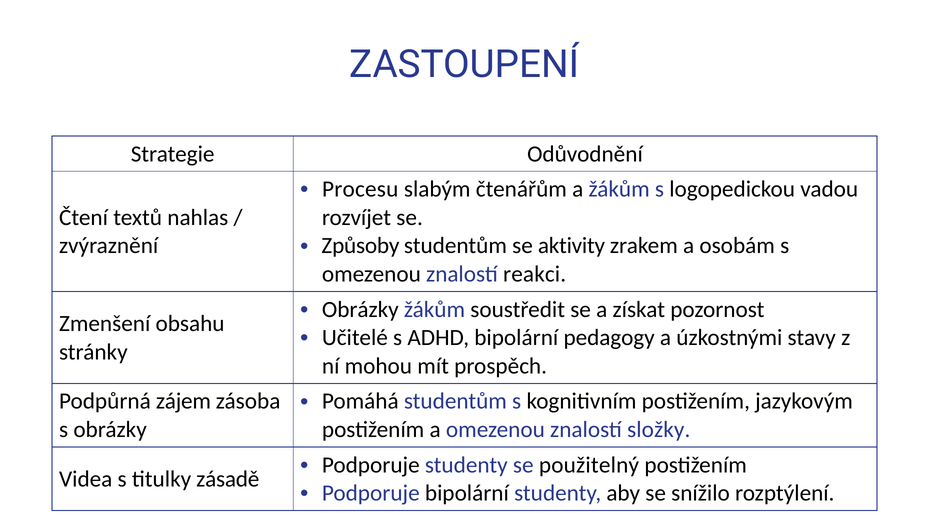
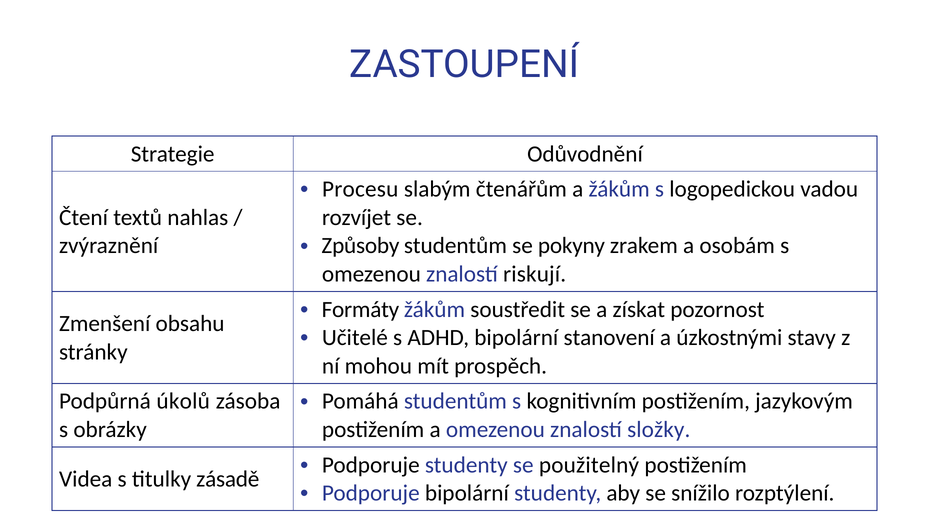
aktivity: aktivity -> pokyny
reakci: reakci -> riskují
Obrázky at (360, 310): Obrázky -> Formáty
pedagogy: pedagogy -> stanovení
zájem: zájem -> úkolů
